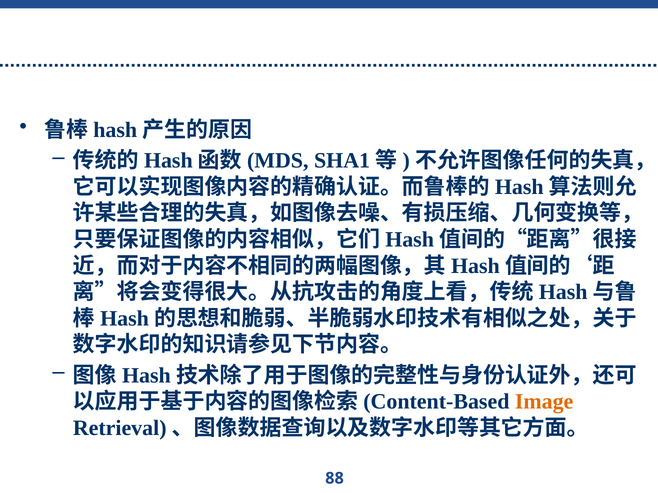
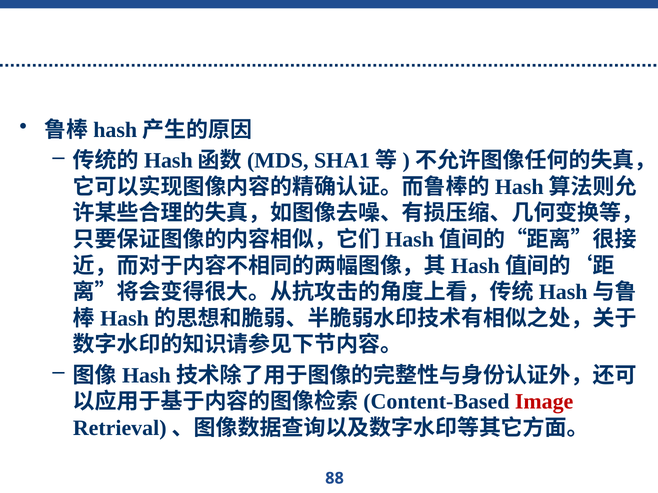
Image colour: orange -> red
